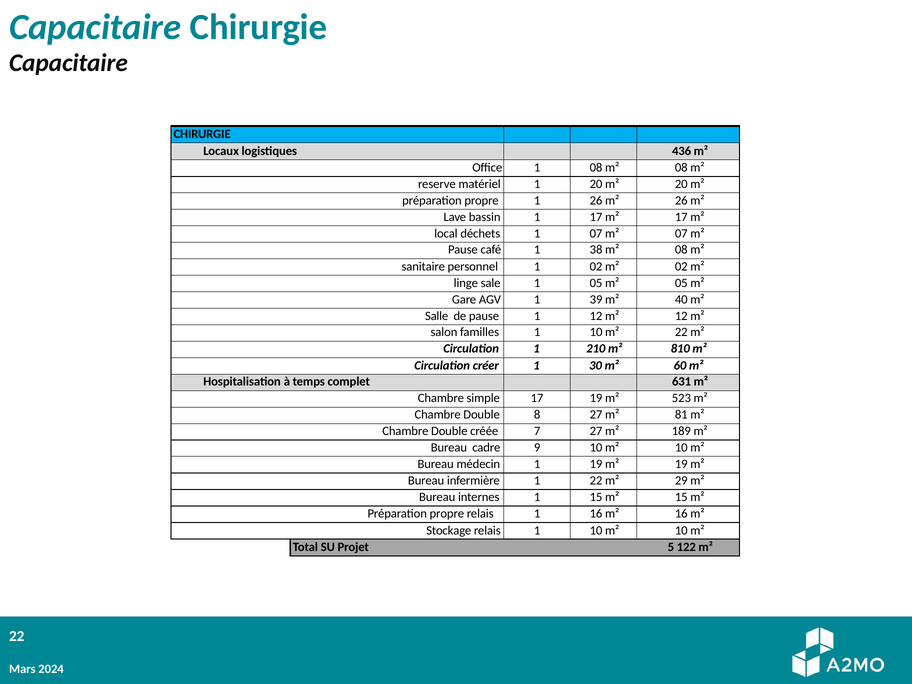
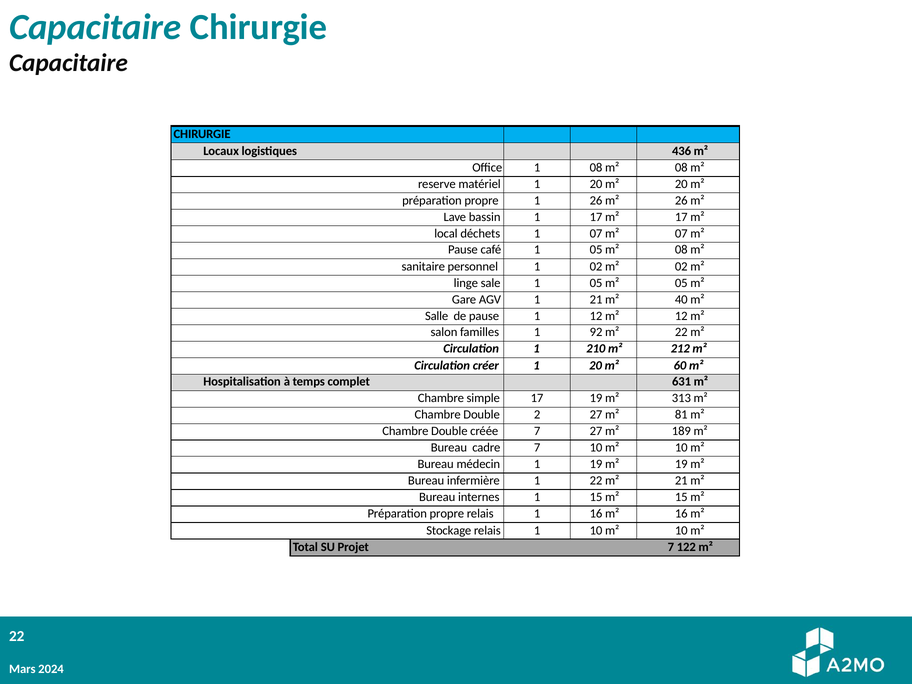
café 1 38: 38 -> 05
1 39: 39 -> 21
familles 1 10: 10 -> 92
810: 810 -> 212
créer 1 30: 30 -> 20
523: 523 -> 313
8: 8 -> 2
cadre 9: 9 -> 7
m² 29: 29 -> 21
Projet 5: 5 -> 7
